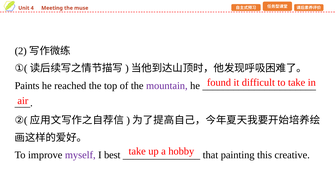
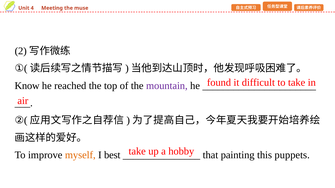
Paints: Paints -> Know
myself colour: purple -> orange
creative: creative -> puppets
